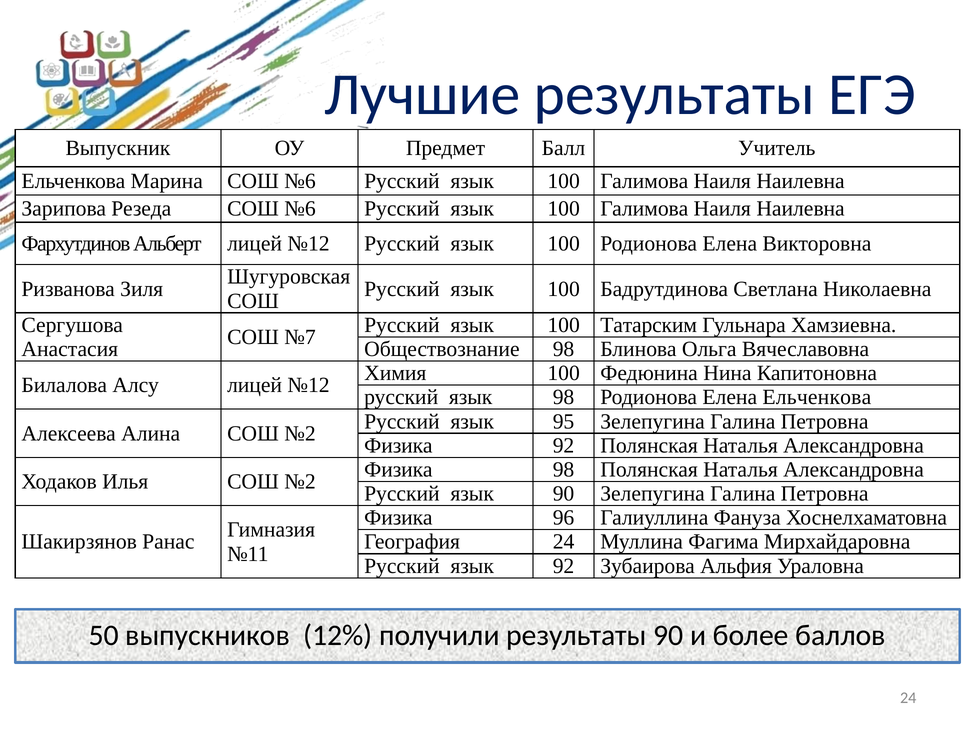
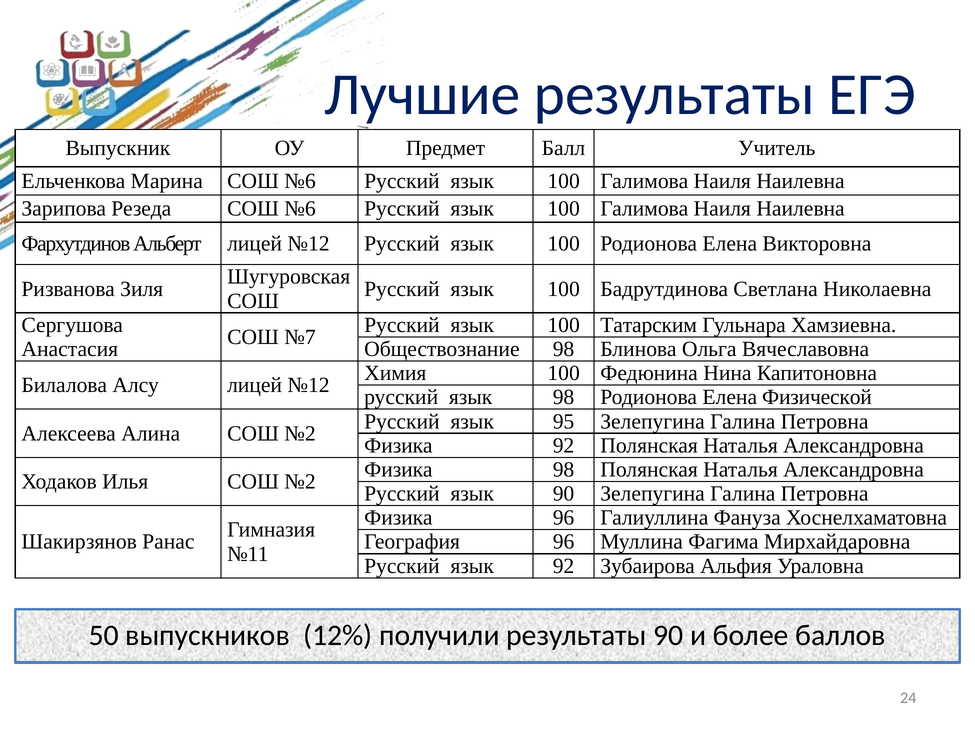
Елена Ельченкова: Ельченкова -> Физической
География 24: 24 -> 96
